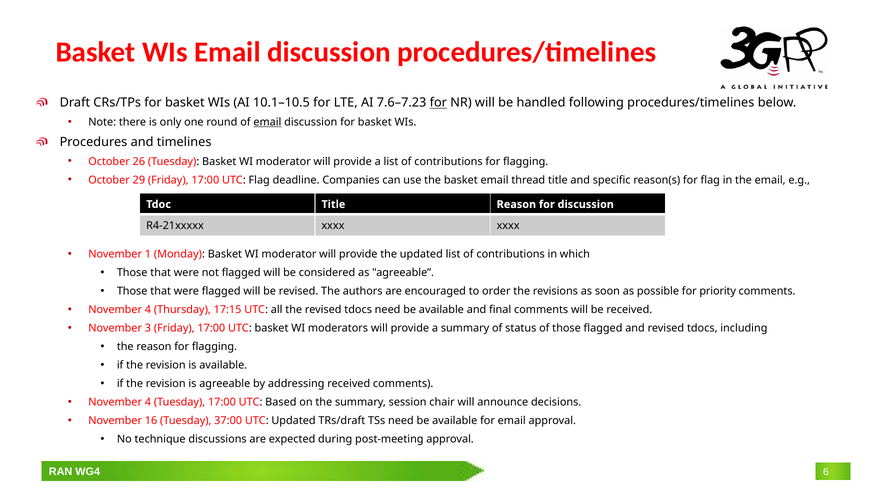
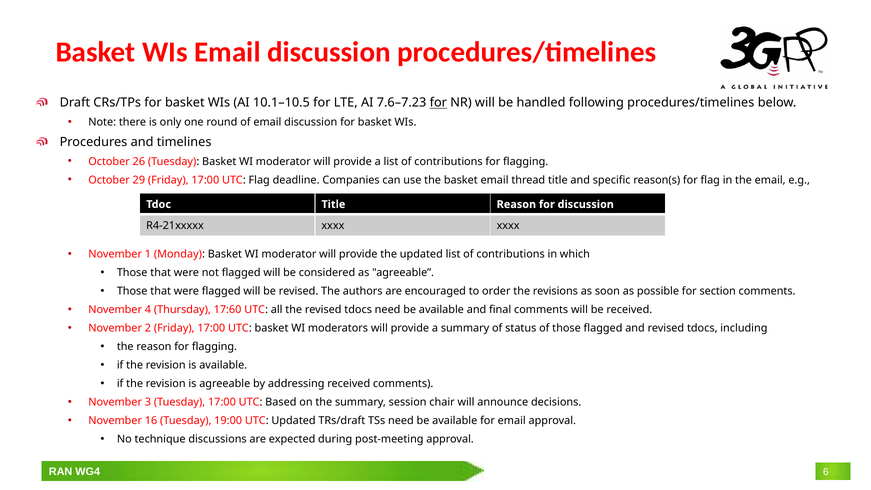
email at (267, 122) underline: present -> none
priority: priority -> section
17:15: 17:15 -> 17:60
3: 3 -> 2
4 at (148, 402): 4 -> 3
37:00: 37:00 -> 19:00
